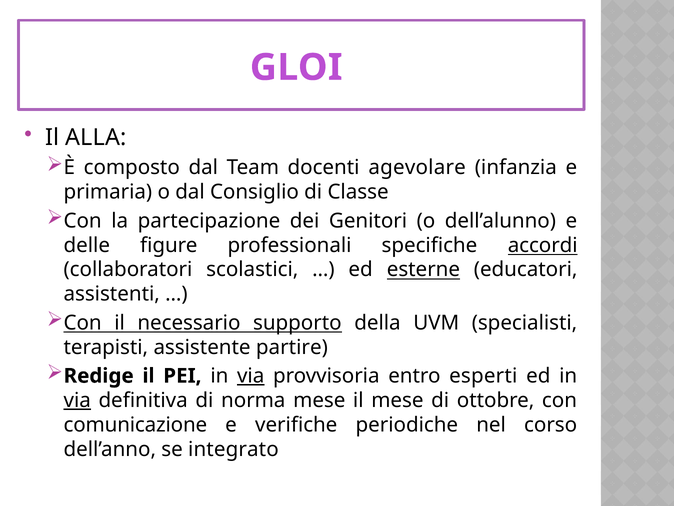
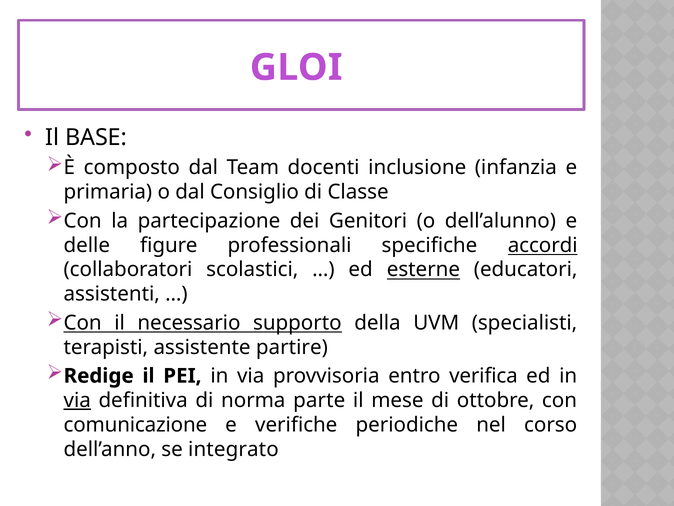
ALLA: ALLA -> BASE
agevolare: agevolare -> inclusione
via at (251, 376) underline: present -> none
esperti: esperti -> verifica
norma mese: mese -> parte
